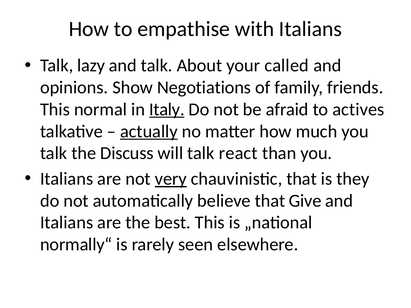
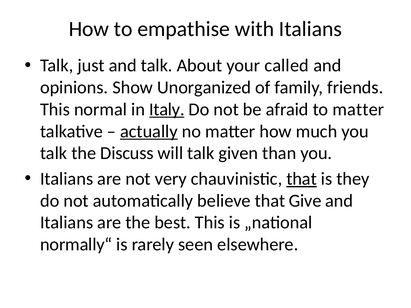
lazy: lazy -> just
Negotiations: Negotiations -> Unorganized
to actives: actives -> matter
react: react -> given
very underline: present -> none
that at (302, 179) underline: none -> present
